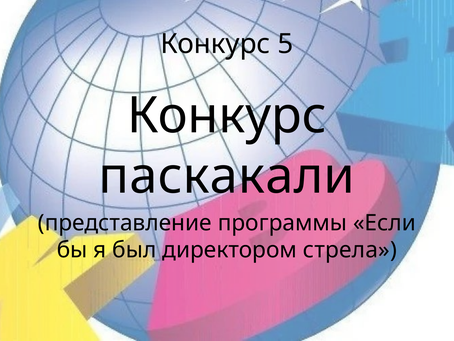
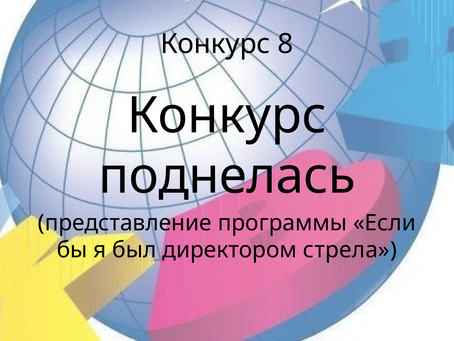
5: 5 -> 8
паскакали: паскакали -> поднелась
